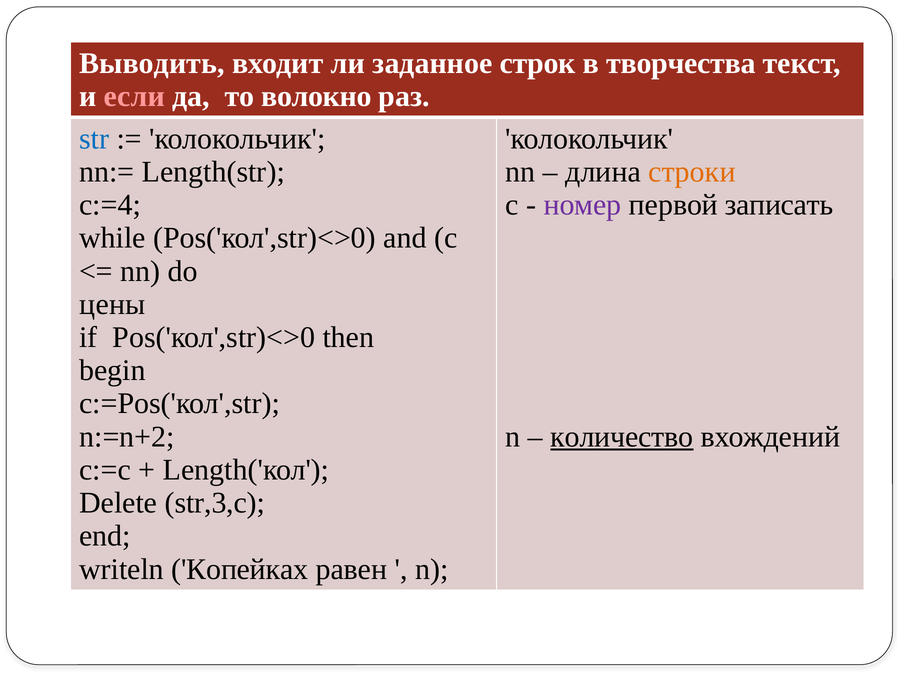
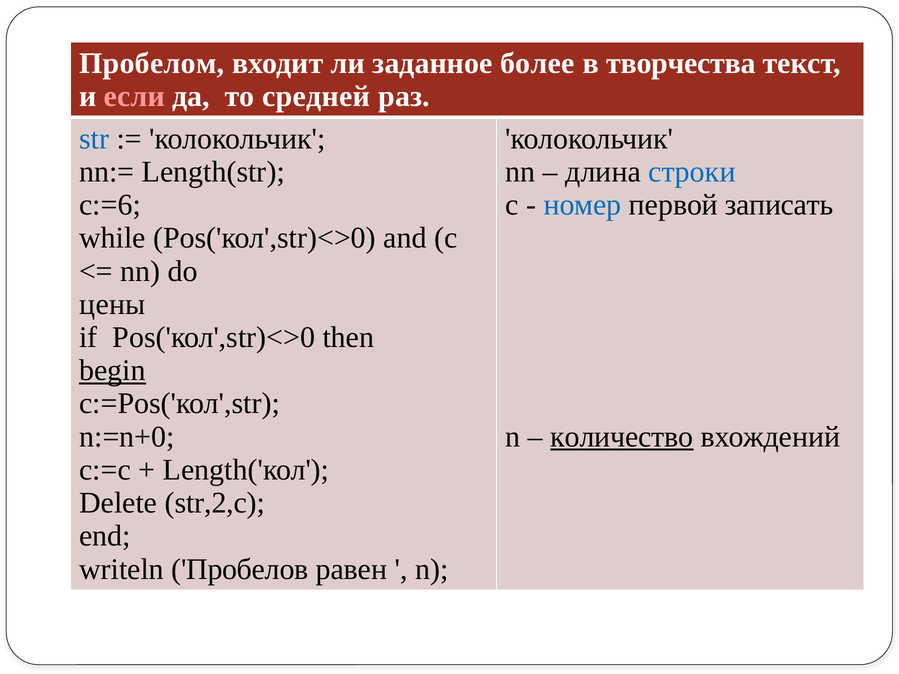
Выводить: Выводить -> Пробелом
строк: строк -> более
волокно: волокно -> средней
строки colour: orange -> blue
c:=4: c:=4 -> c:=6
номер colour: purple -> blue
begin underline: none -> present
n:=n+2: n:=n+2 -> n:=n+0
str,3,c: str,3,c -> str,2,c
Копейках: Копейках -> Пробелов
